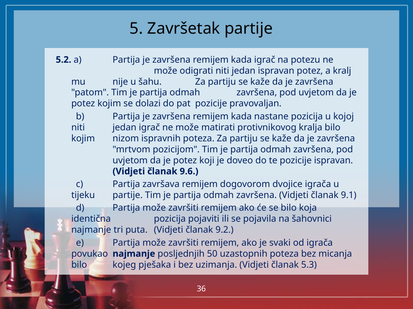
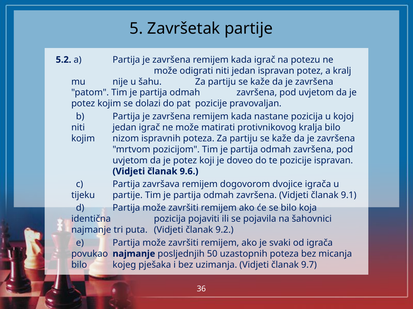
5.3: 5.3 -> 9.7
